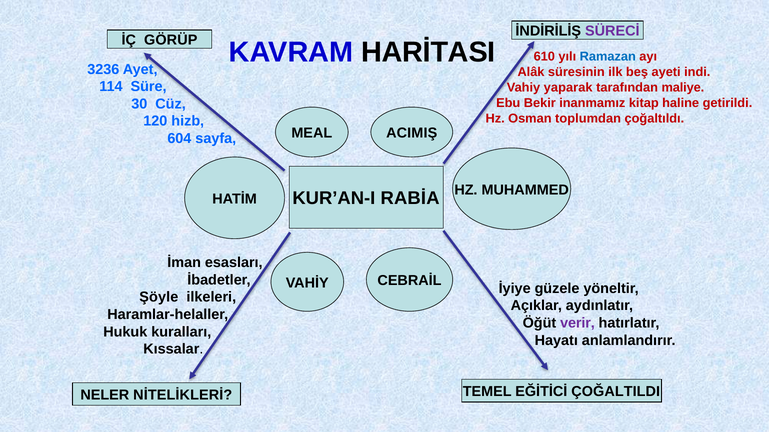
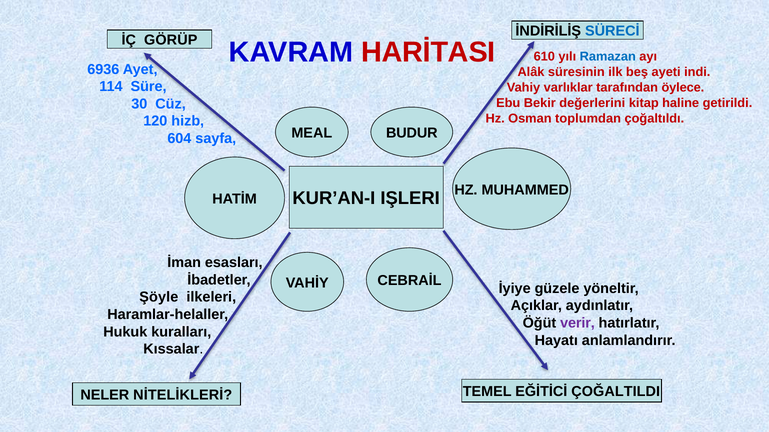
SÜRECİ colour: purple -> blue
HARİTASI colour: black -> red
3236: 3236 -> 6936
yaparak: yaparak -> varlıklar
maliye: maliye -> öylece
inanmamız: inanmamız -> değerlerini
ACIMIŞ: ACIMIŞ -> BUDUR
RABİA: RABİA -> IŞLERI
